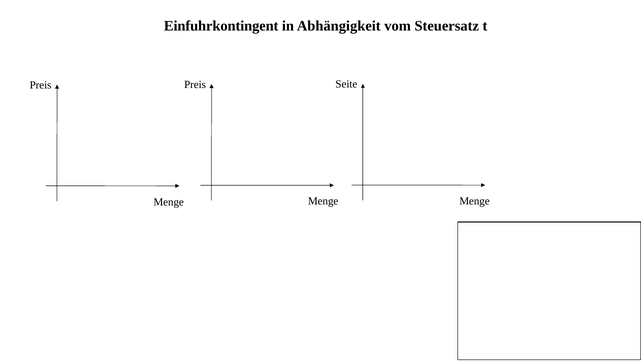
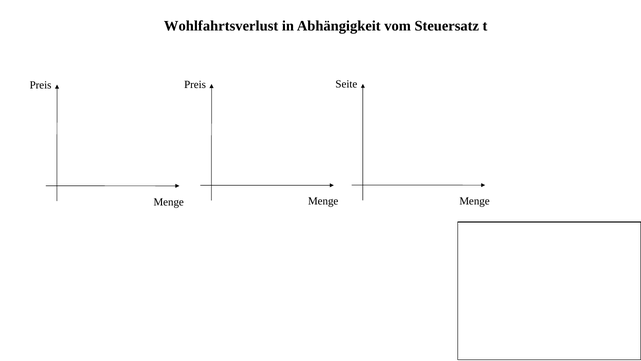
Einfuhrkontingent: Einfuhrkontingent -> Wohlfahrtsverlust
